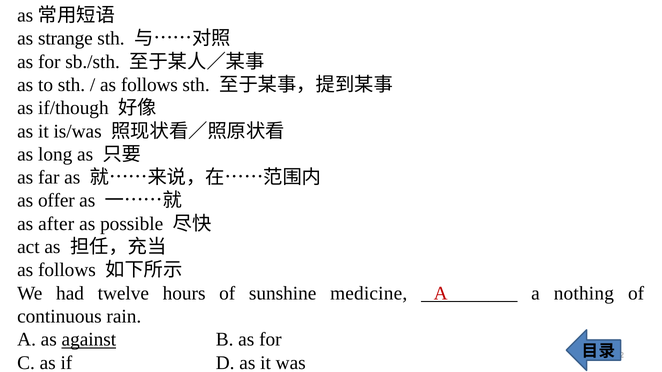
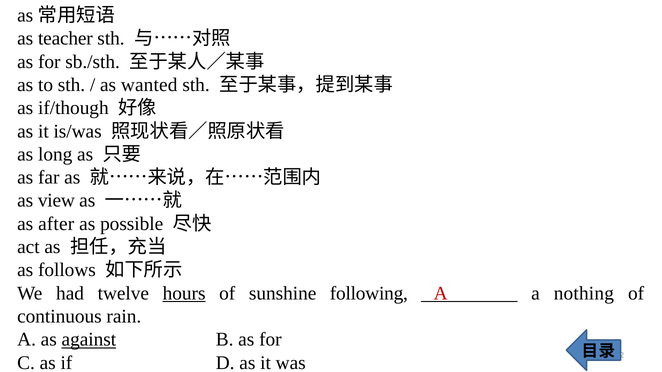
strange: strange -> teacher
follows at (149, 85): follows -> wanted
offer: offer -> view
hours underline: none -> present
medicine: medicine -> following
